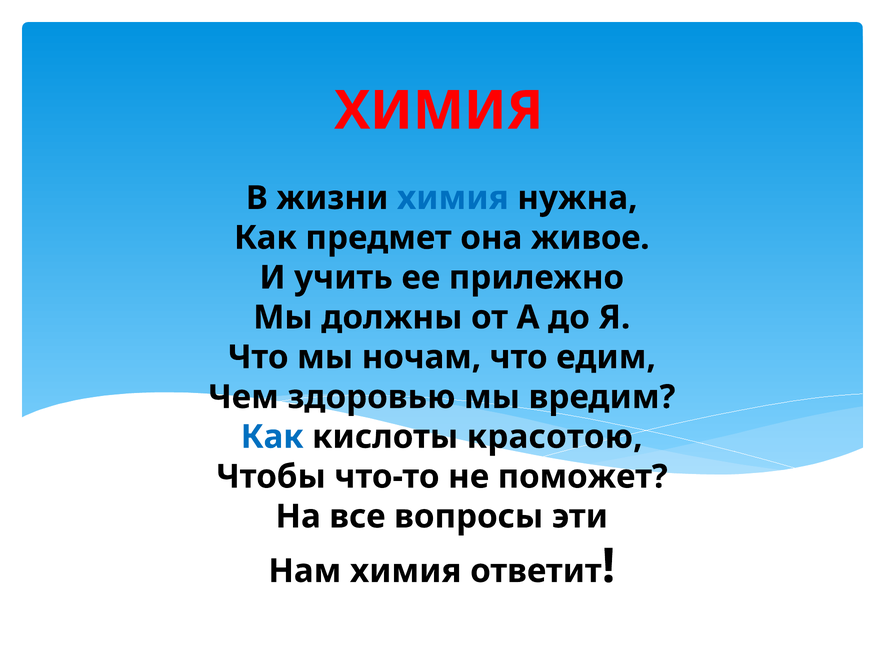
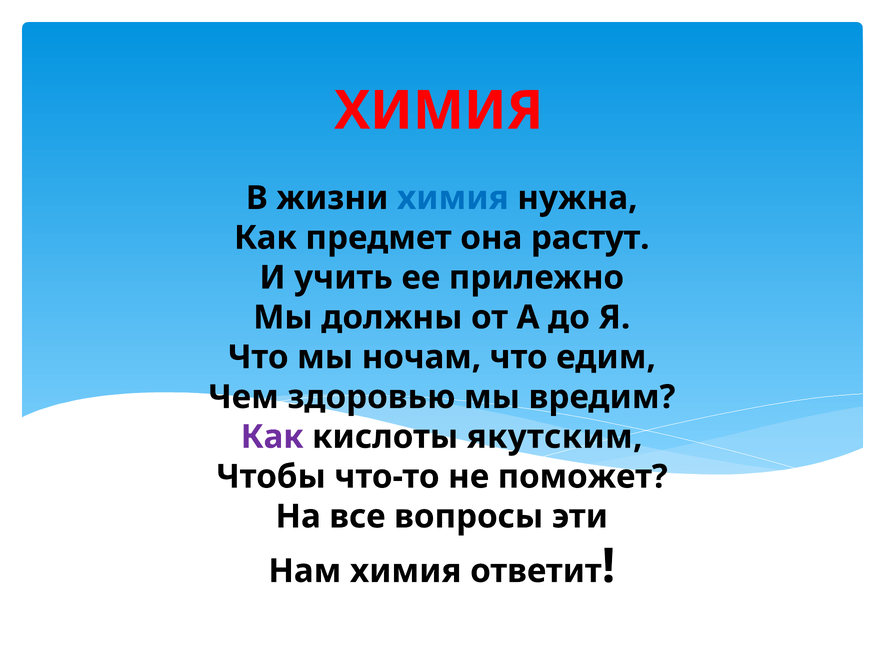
живое: живое -> растут
Как at (272, 437) colour: blue -> purple
красотою: красотою -> якутским
